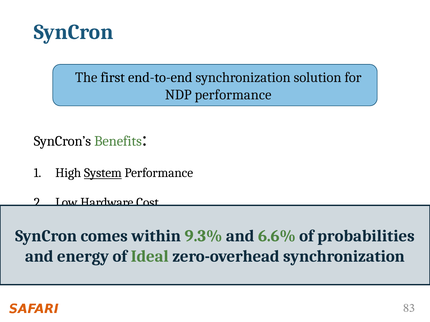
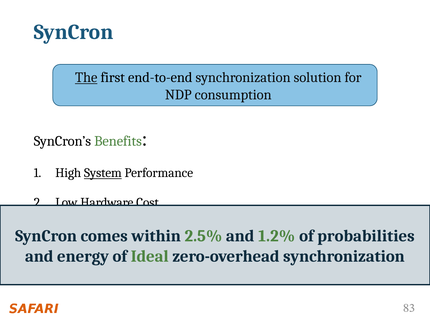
The underline: none -> present
NDP performance: performance -> consumption
9.3%: 9.3% -> 2.5%
6.6%: 6.6% -> 1.2%
